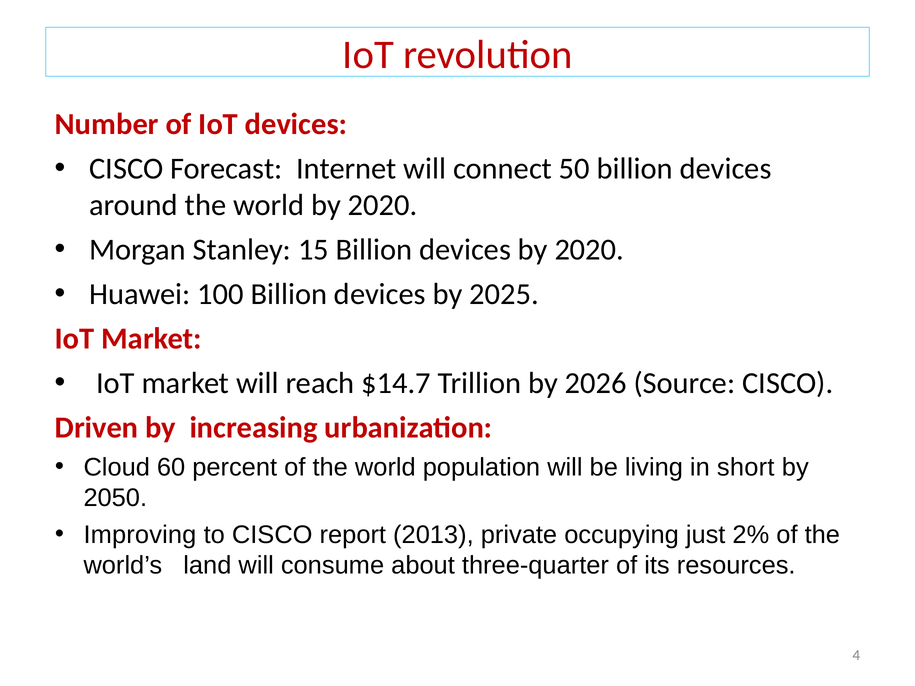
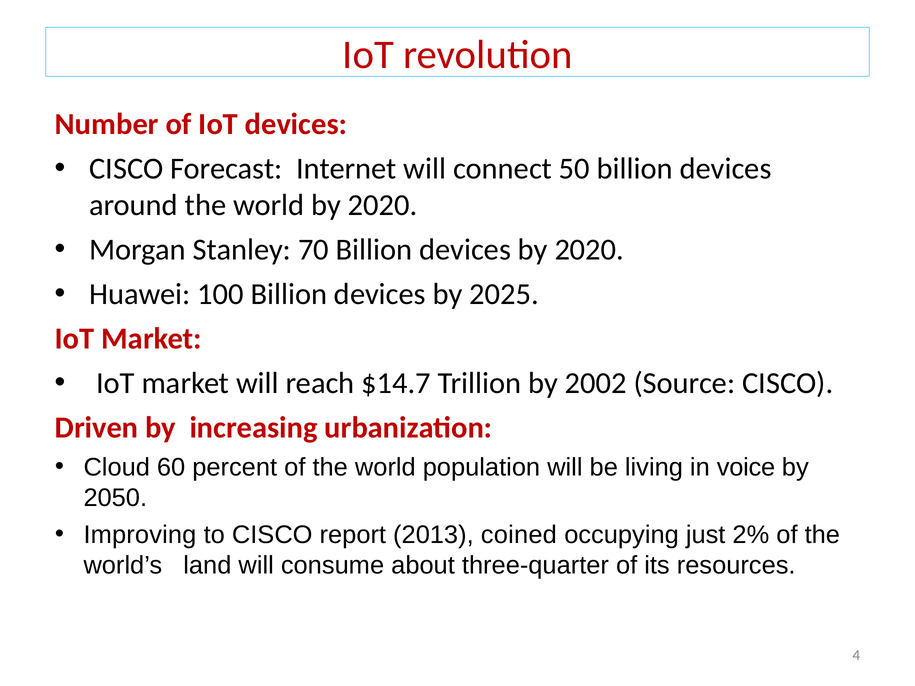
15: 15 -> 70
2026: 2026 -> 2002
short: short -> voice
private: private -> coined
